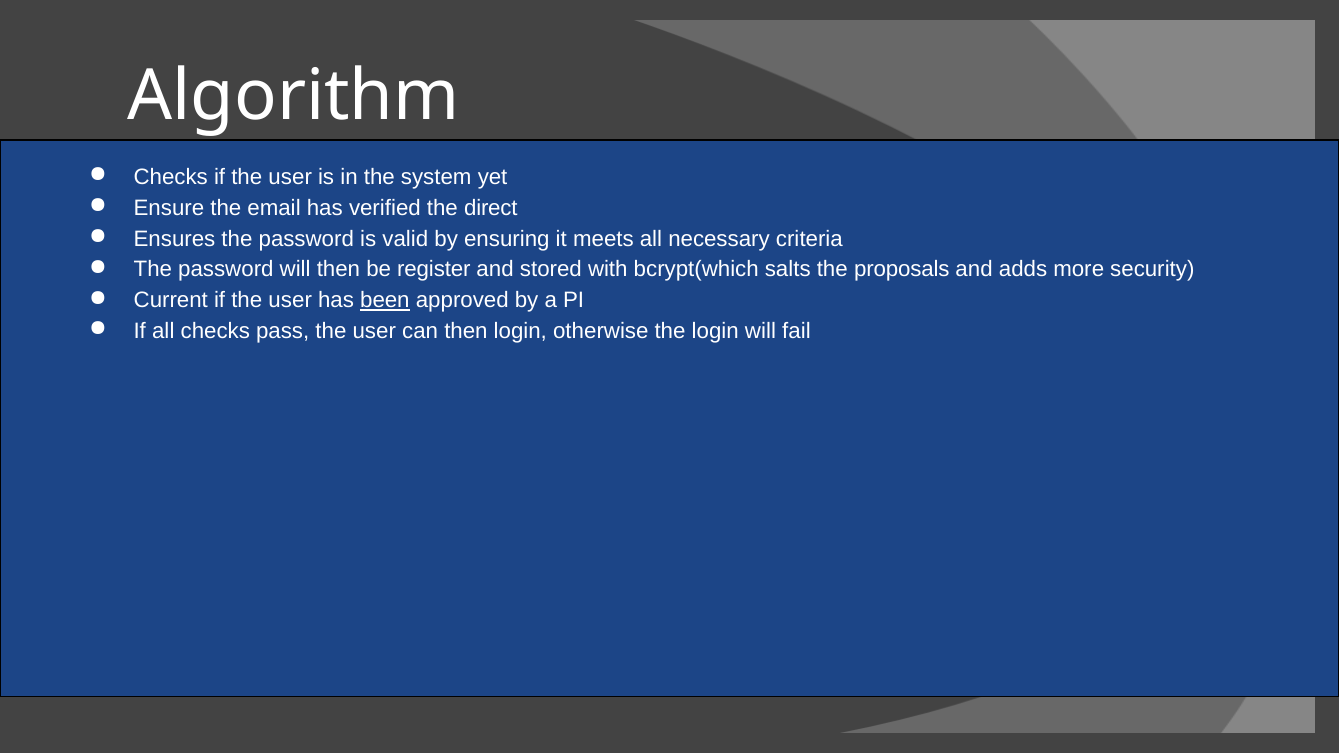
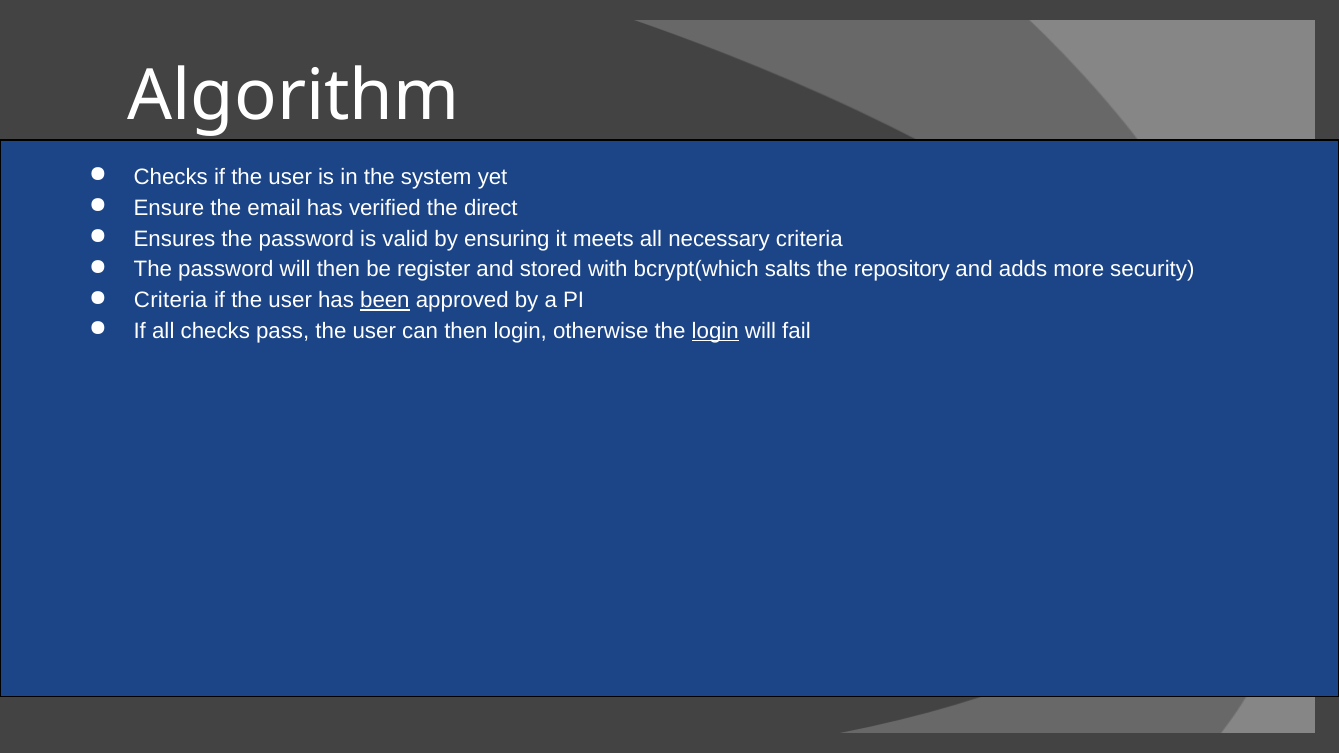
proposals: proposals -> repository
Current at (171, 300): Current -> Criteria
login at (715, 331) underline: none -> present
